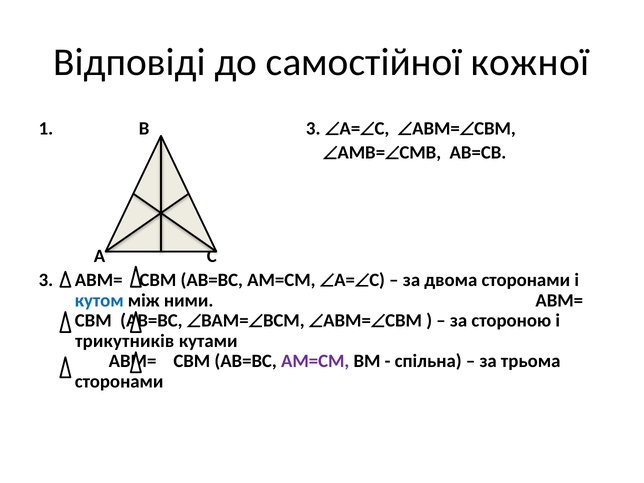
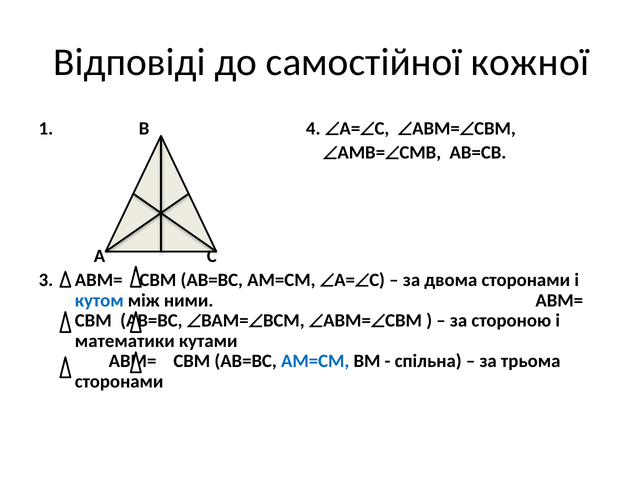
3 at (313, 129): 3 -> 4
трикутників: трикутників -> математики
АМ=СМ at (315, 361) colour: purple -> blue
